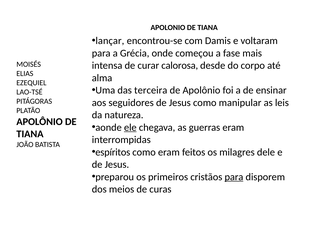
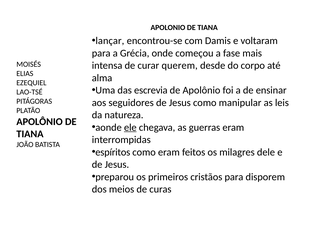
calorosa: calorosa -> querem
terceira: terceira -> escrevia
para at (234, 177) underline: present -> none
